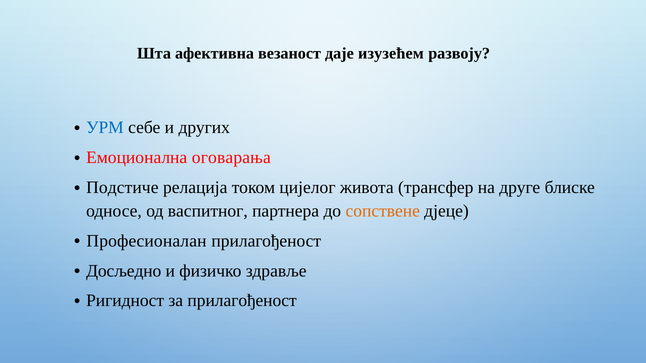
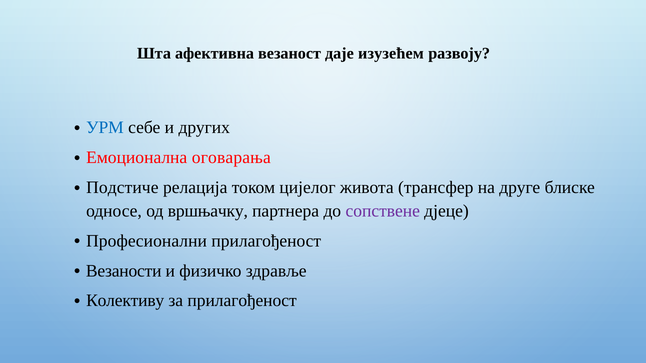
васпитног: васпитног -> вршњачку
сопствене colour: orange -> purple
Професионалан: Професионалан -> Професионални
Досљедно: Досљедно -> Везаности
Ригидност: Ригидност -> Колективу
